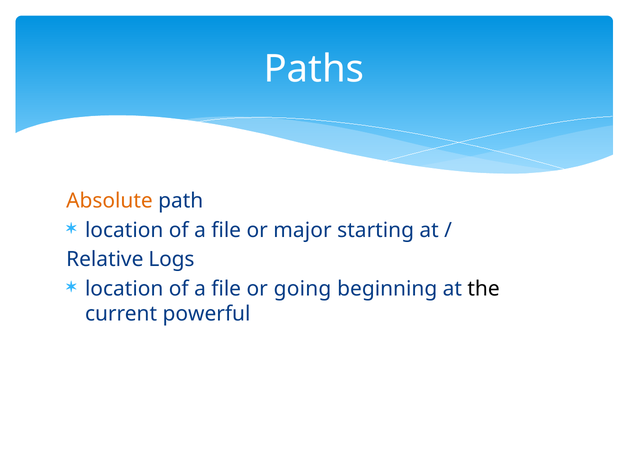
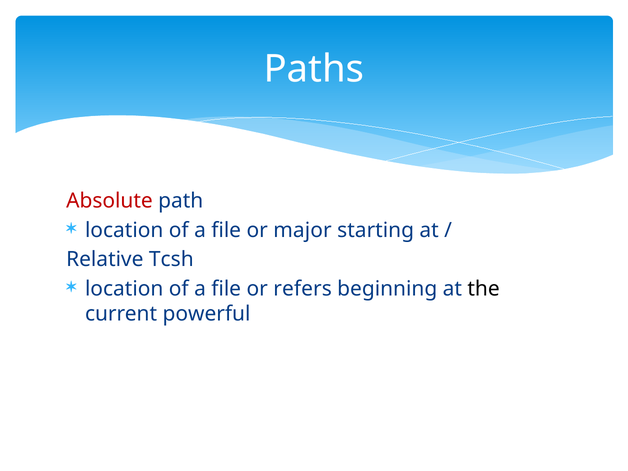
Absolute colour: orange -> red
Logs: Logs -> Tcsh
going: going -> refers
